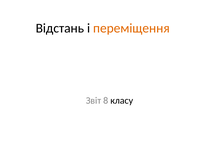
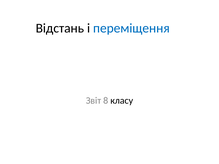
переміщення colour: orange -> blue
